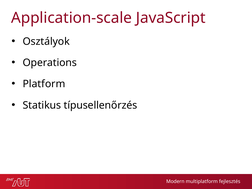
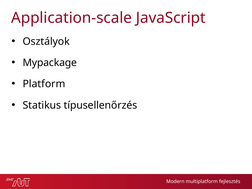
Operations: Operations -> Mypackage
